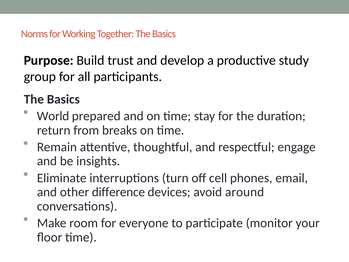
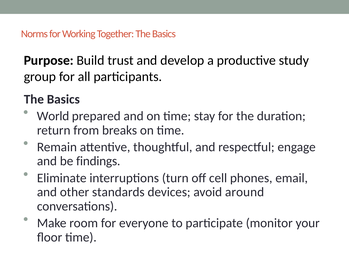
insights: insights -> findings
difference: difference -> standards
